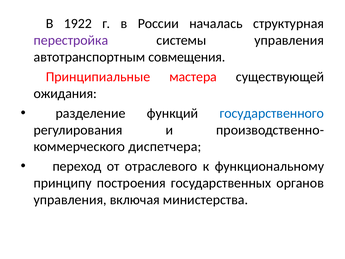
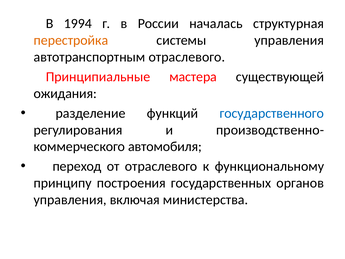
1922: 1922 -> 1994
перестройка colour: purple -> orange
автотранспортным совмещения: совмещения -> отраслевого
диспетчера: диспетчера -> автомобиля
